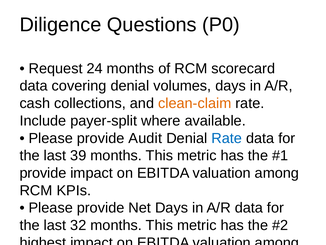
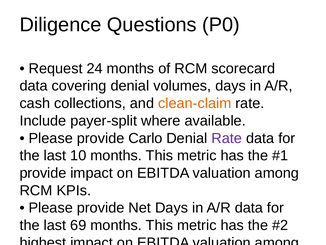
Audit: Audit -> Carlo
Rate at (227, 138) colour: blue -> purple
39: 39 -> 10
32: 32 -> 69
